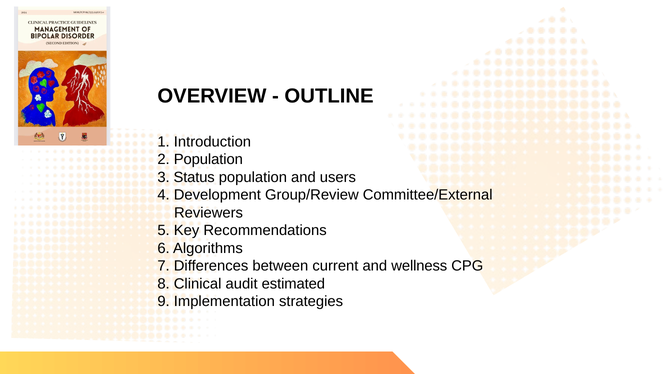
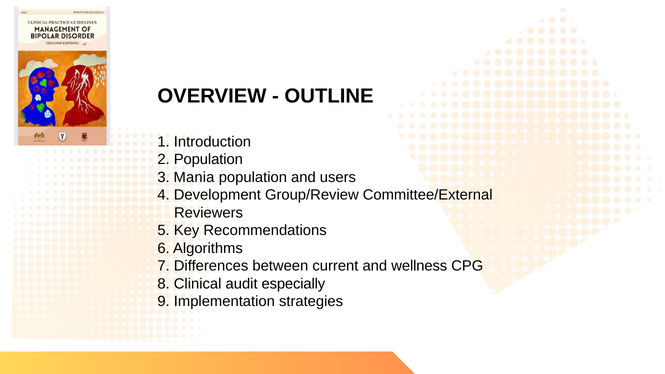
Status: Status -> Mania
estimated: estimated -> especially
